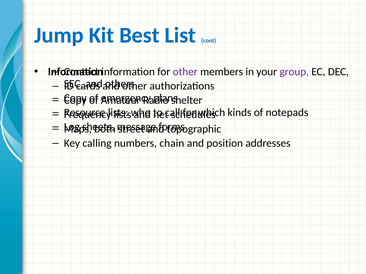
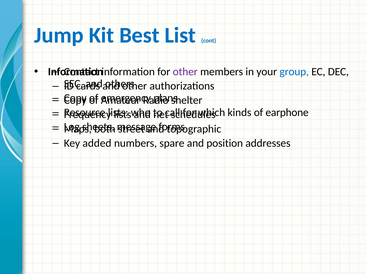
group colour: purple -> blue
notepads: notepads -> earphone
calling: calling -> added
chain: chain -> spare
